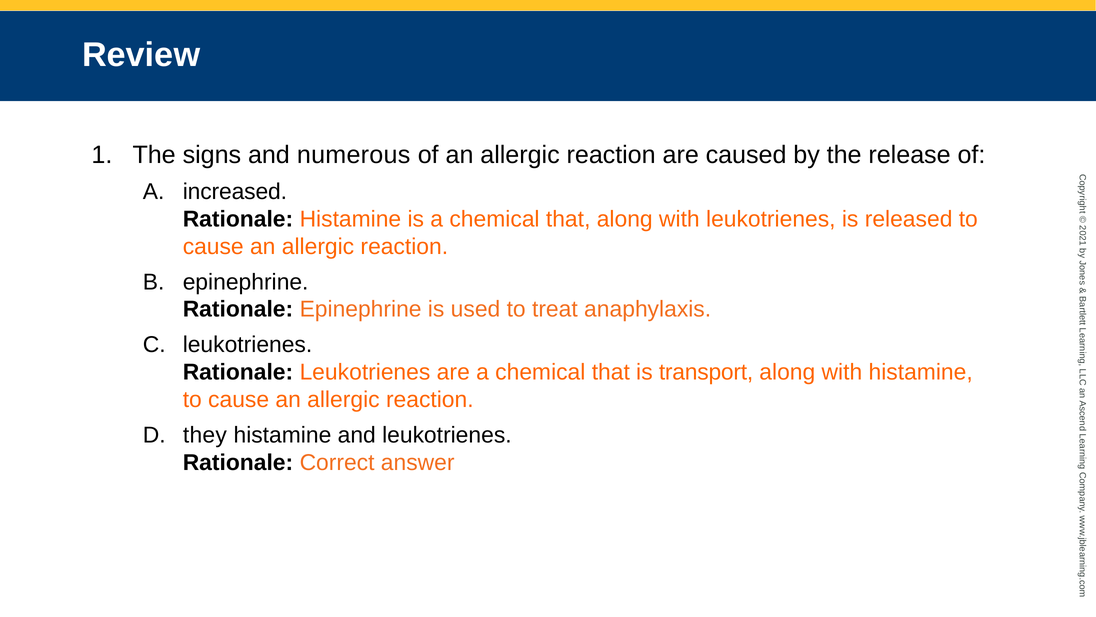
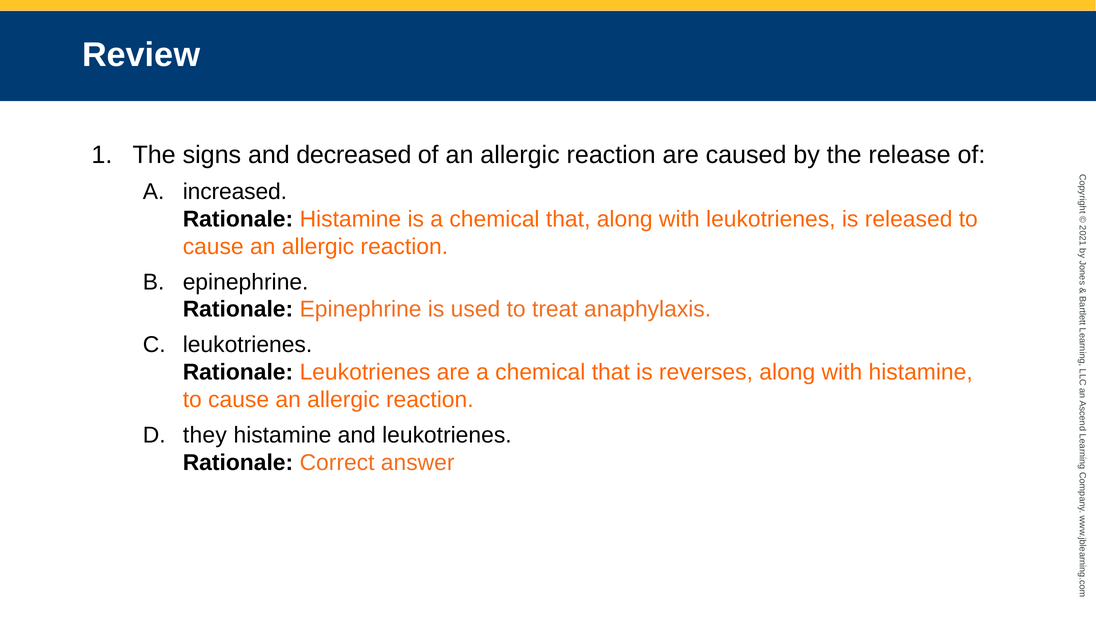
numerous: numerous -> decreased
transport: transport -> reverses
